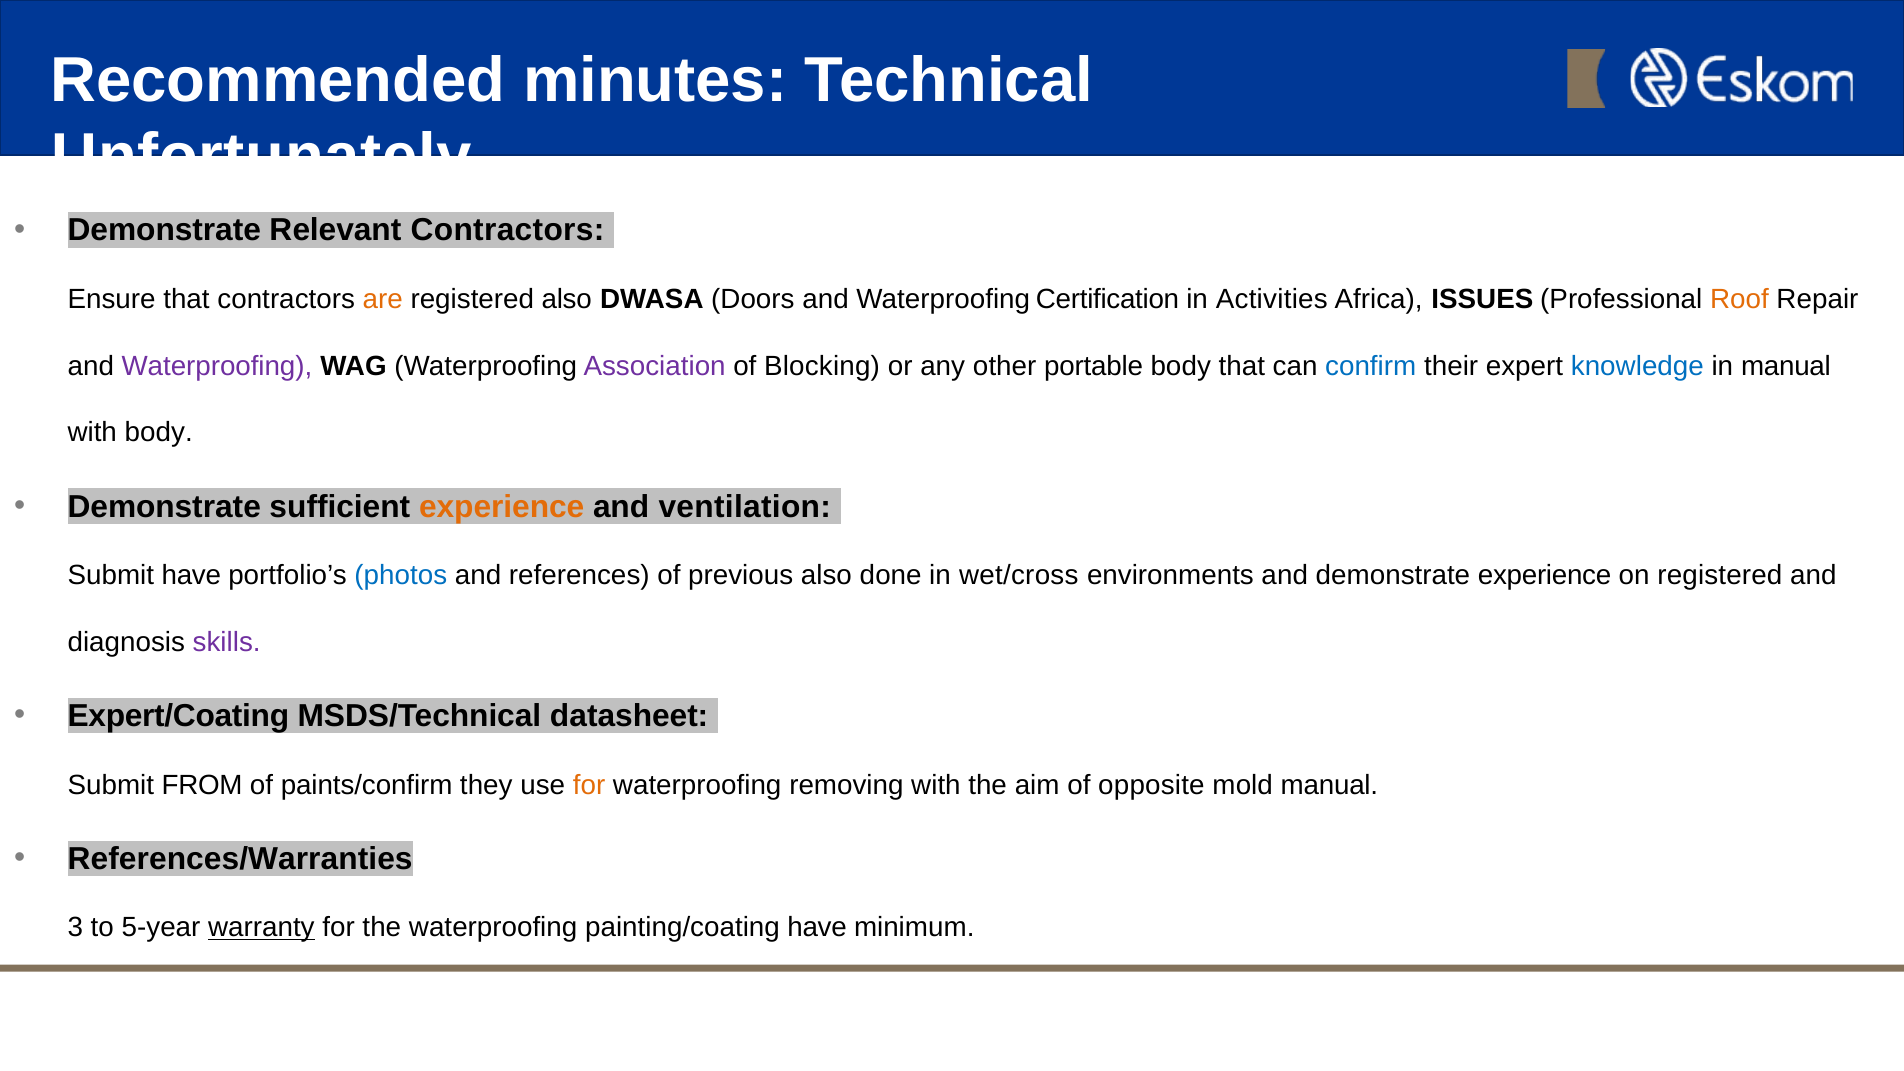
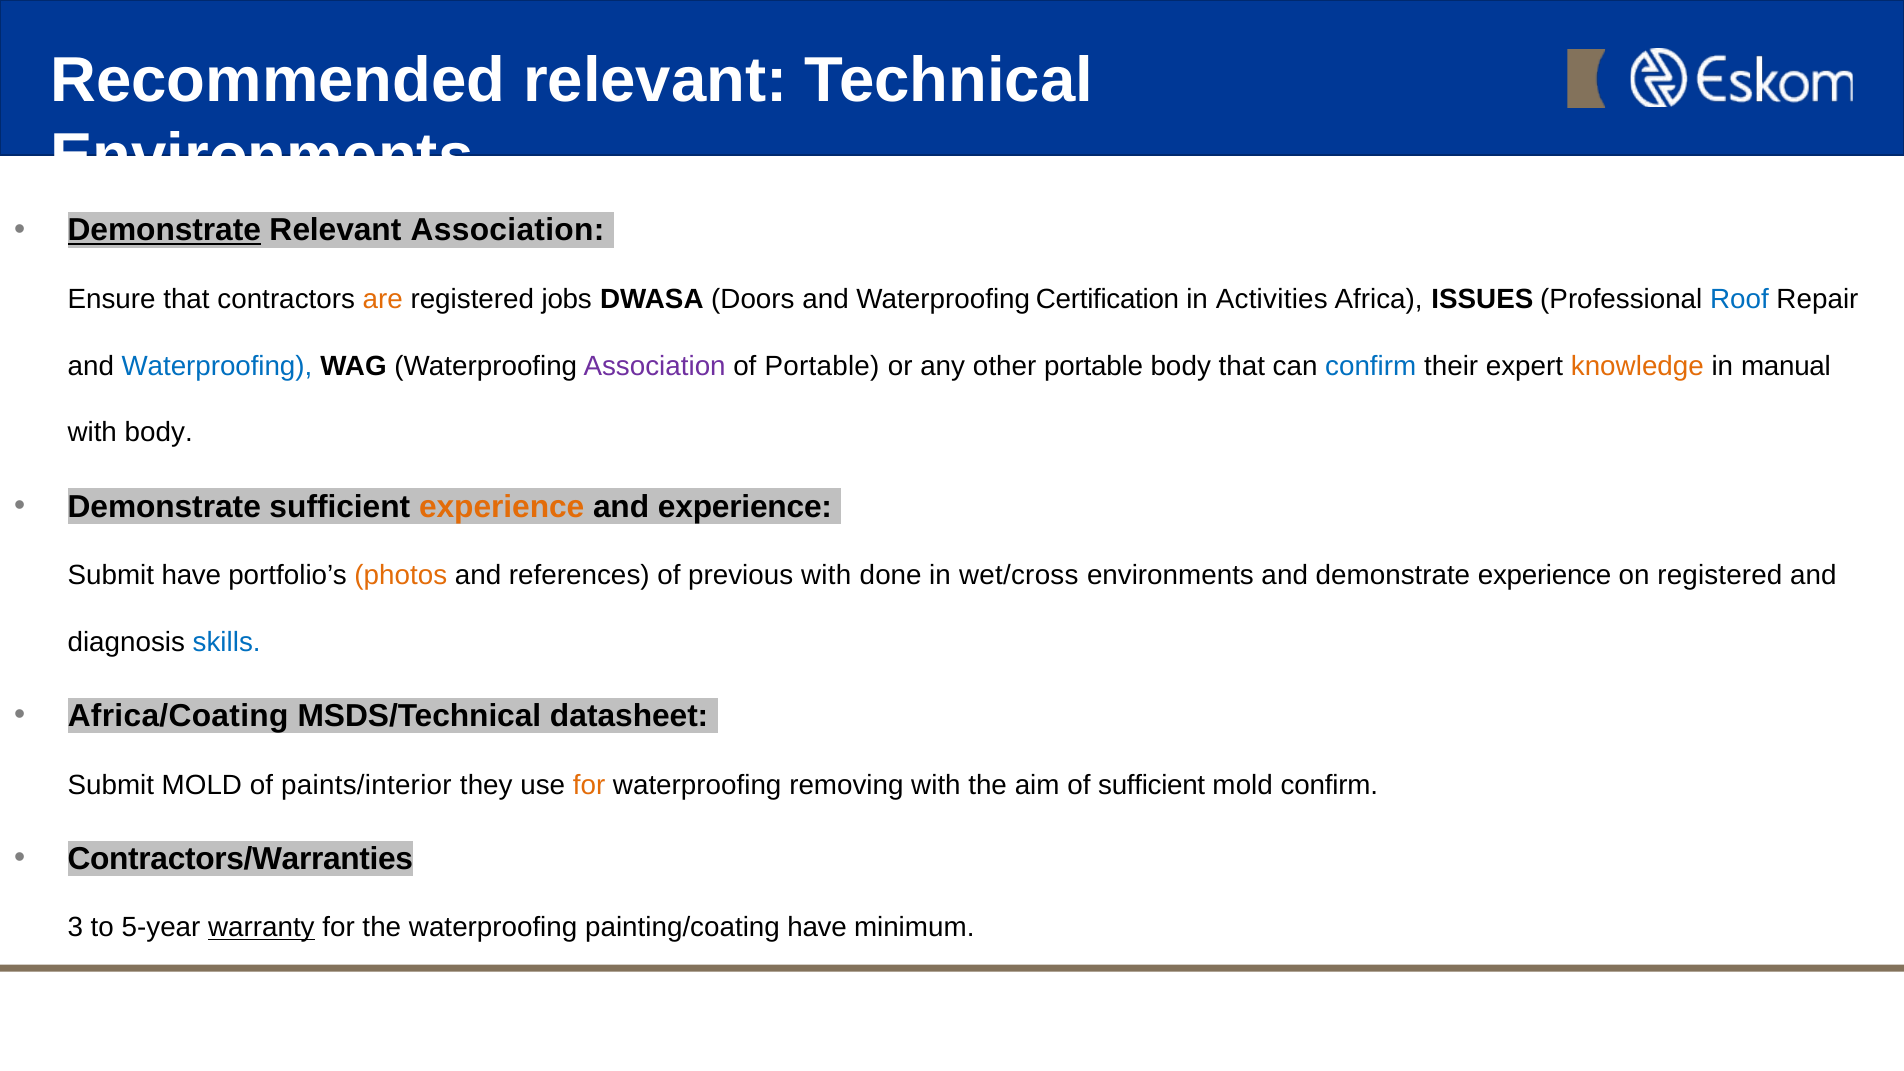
Recommended minutes: minutes -> relevant
Unfortunately at (262, 156): Unfortunately -> Environments
Demonstrate at (164, 230) underline: none -> present
Relevant Contractors: Contractors -> Association
registered also: also -> jobs
Roof colour: orange -> blue
Waterproofing at (217, 366) colour: purple -> blue
of Blocking: Blocking -> Portable
knowledge colour: blue -> orange
and ventilation: ventilation -> experience
photos colour: blue -> orange
previous also: also -> with
skills colour: purple -> blue
Expert/Coating: Expert/Coating -> Africa/Coating
Submit FROM: FROM -> MOLD
paints/confirm: paints/confirm -> paints/interior
of opposite: opposite -> sufficient
mold manual: manual -> confirm
References/Warranties: References/Warranties -> Contractors/Warranties
